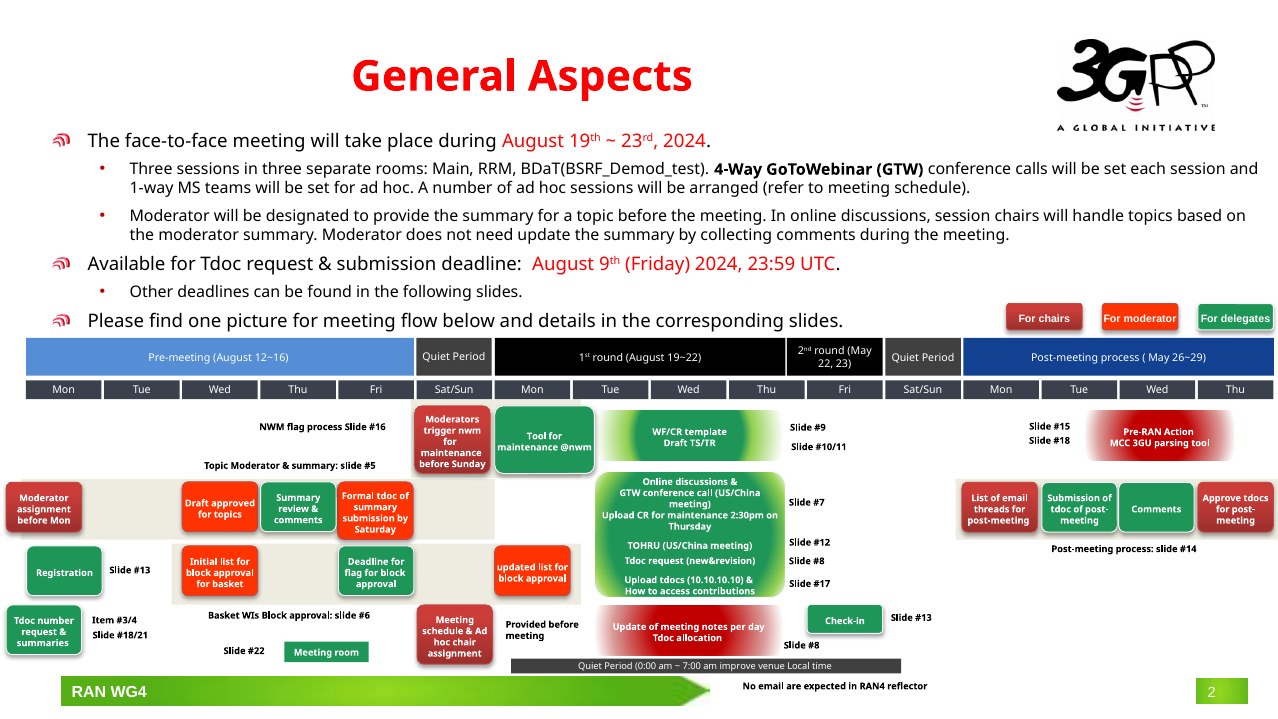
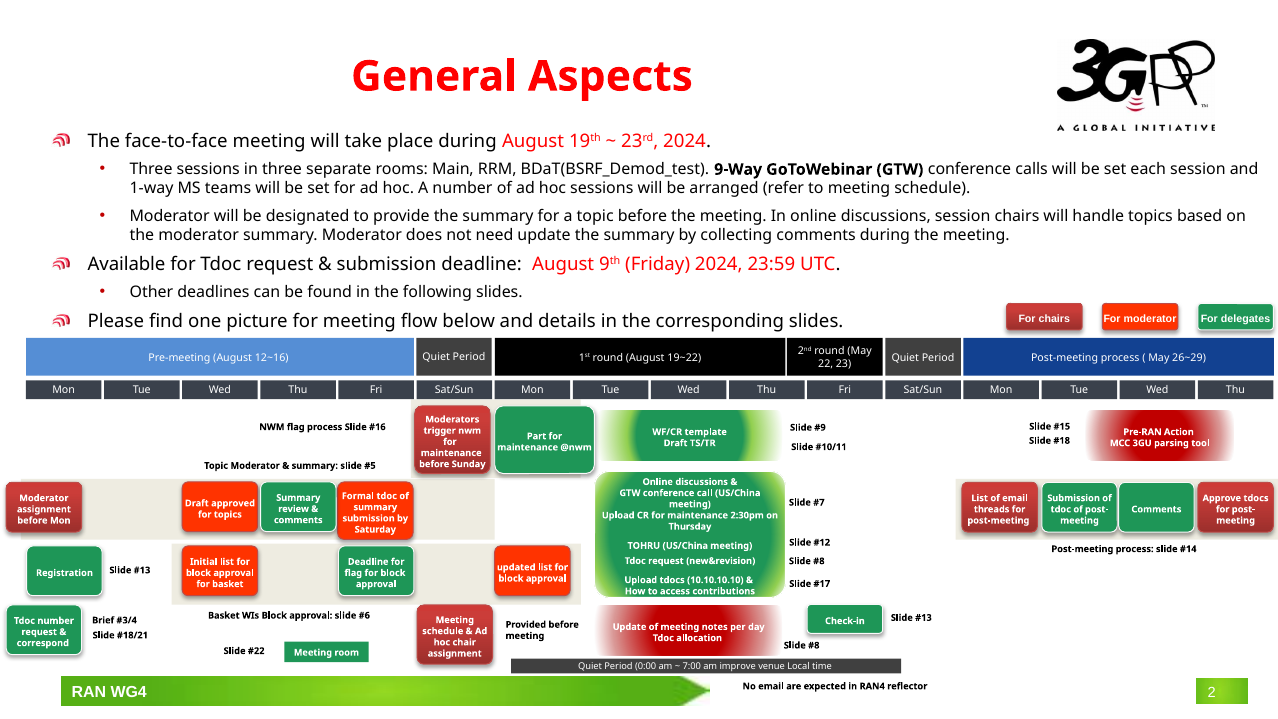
4-Way: 4-Way -> 9-Way
Tool at (537, 436): Tool -> Part
Item: Item -> Brief
summaries: summaries -> correspond
